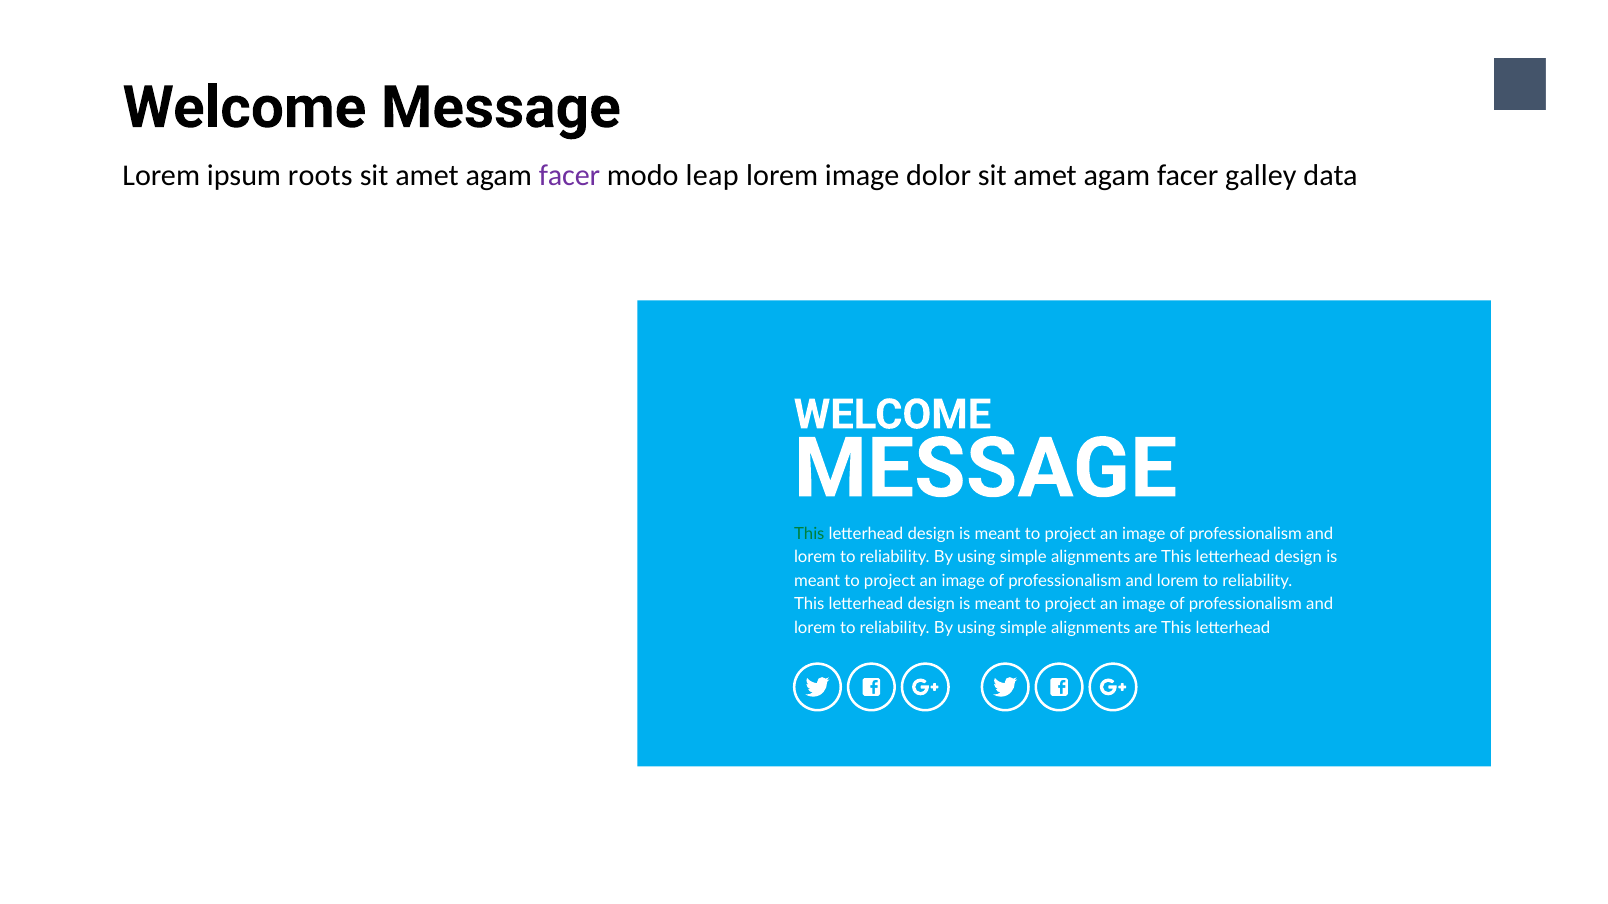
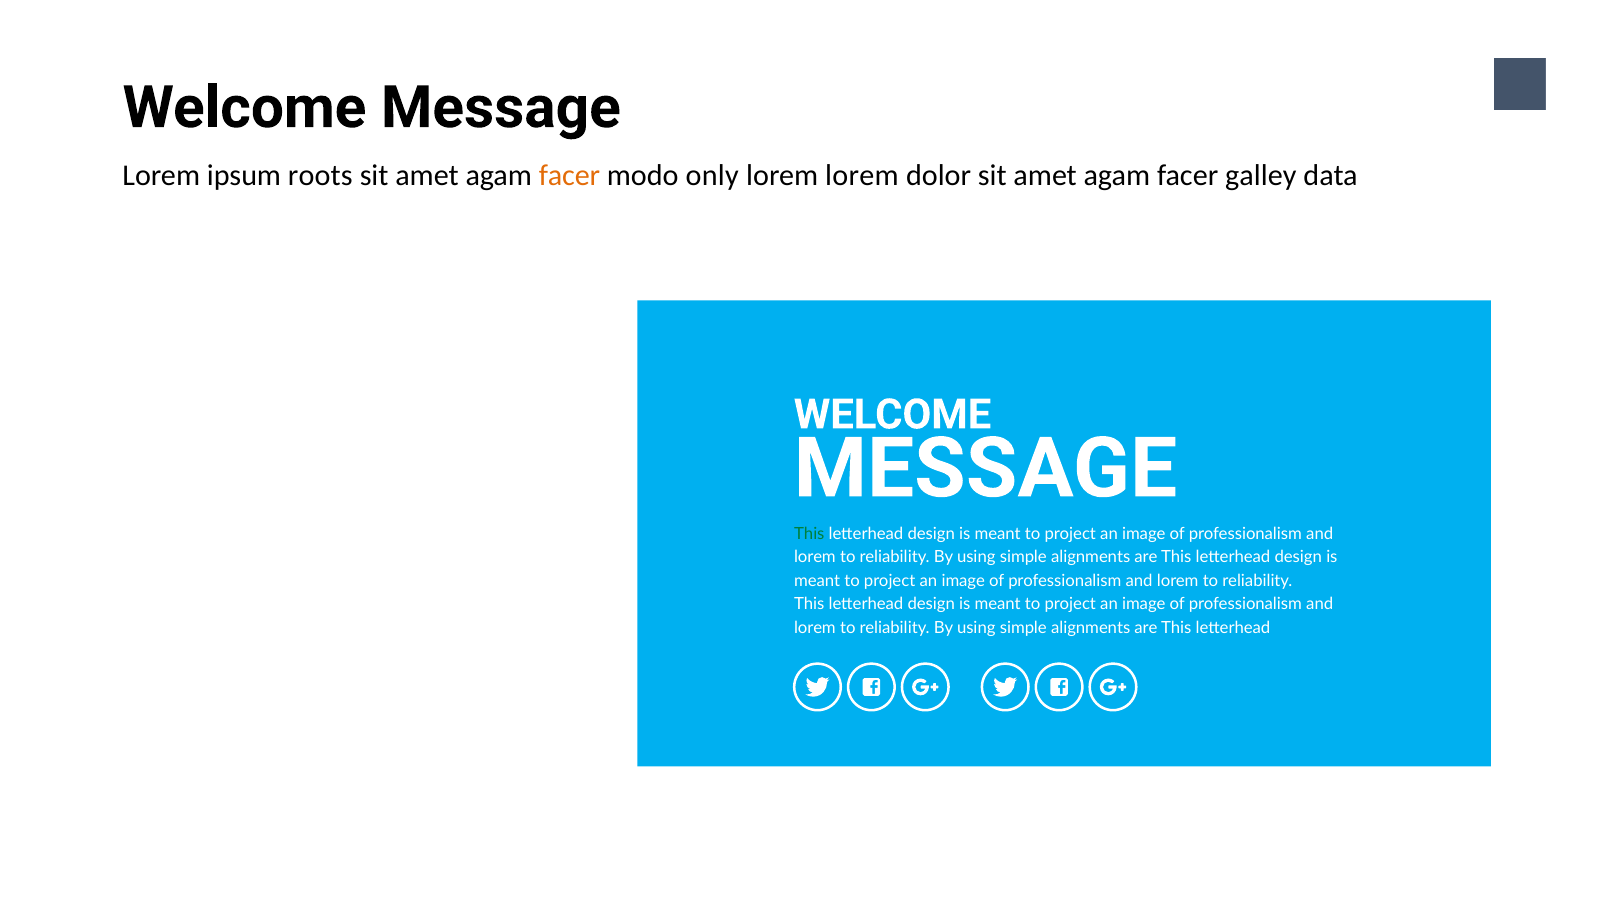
facer at (570, 176) colour: purple -> orange
leap: leap -> only
lorem image: image -> lorem
